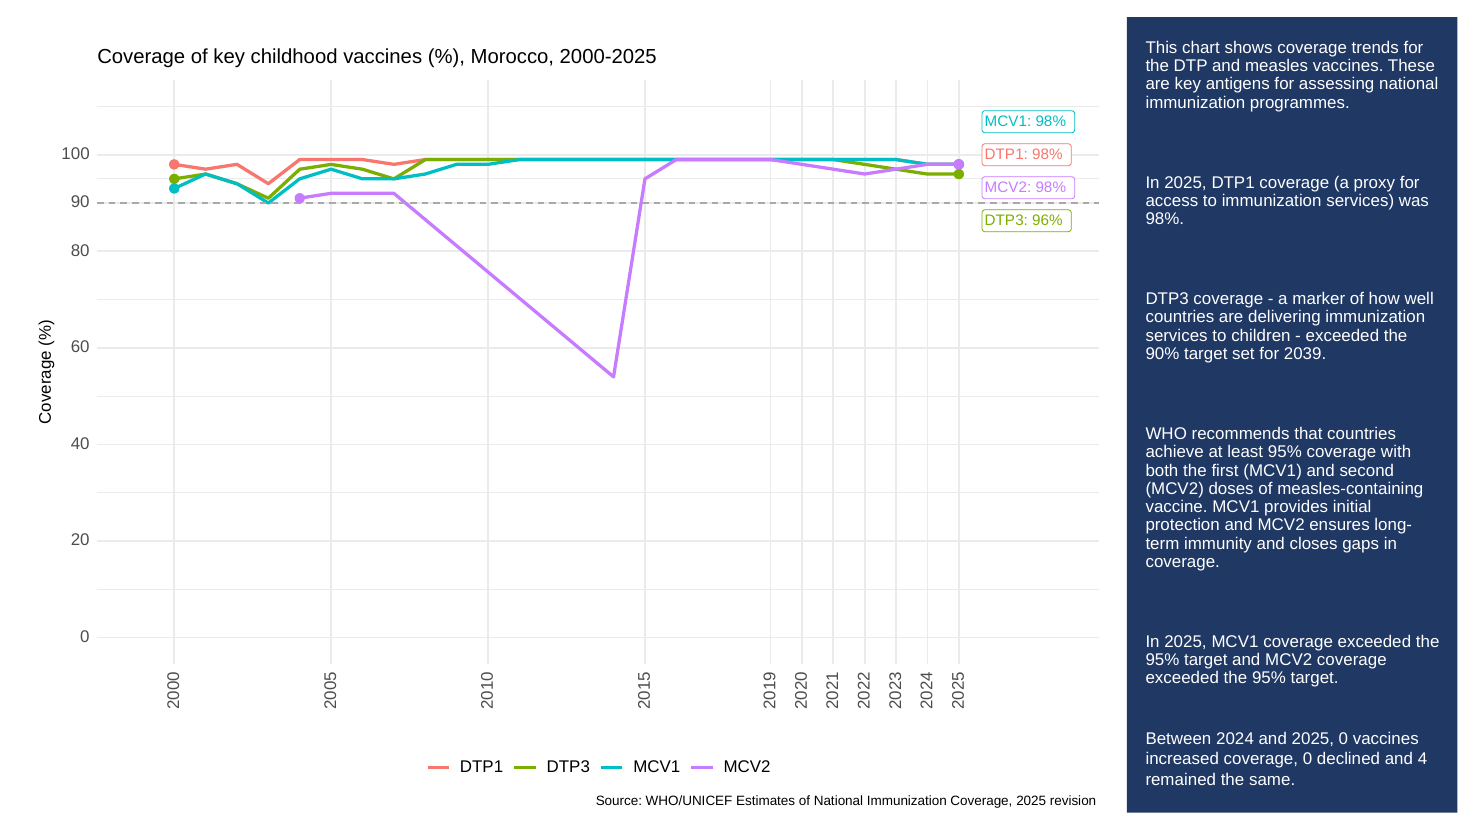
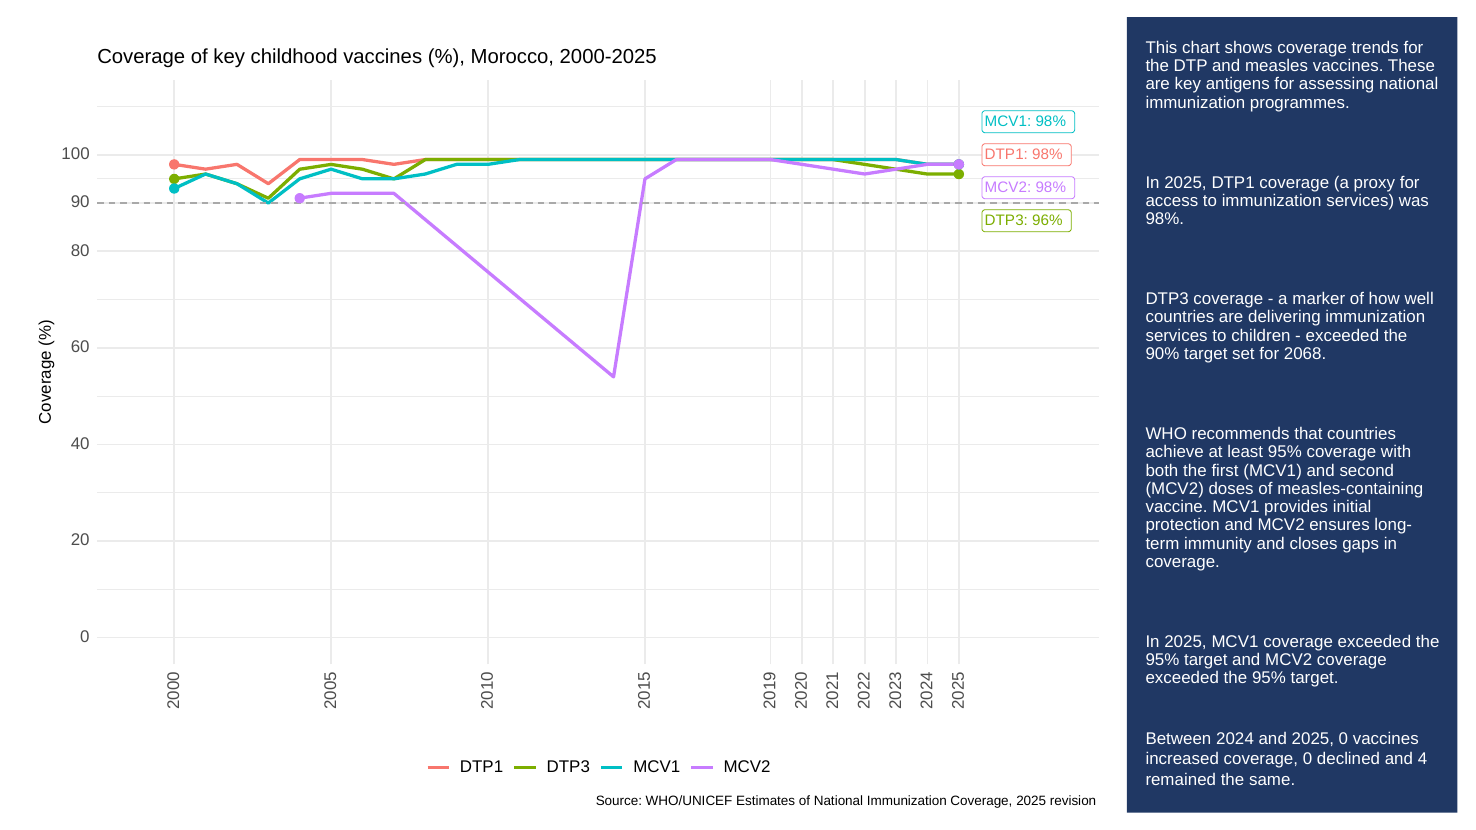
2039: 2039 -> 2068
